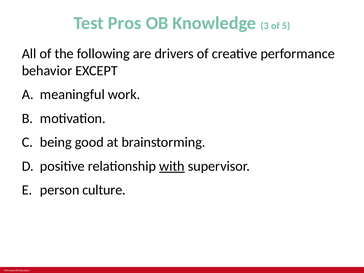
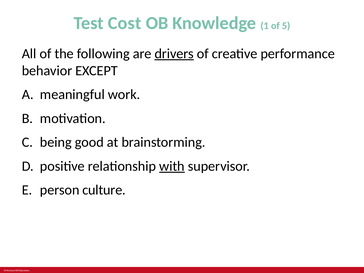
Pros: Pros -> Cost
3: 3 -> 1
drivers underline: none -> present
